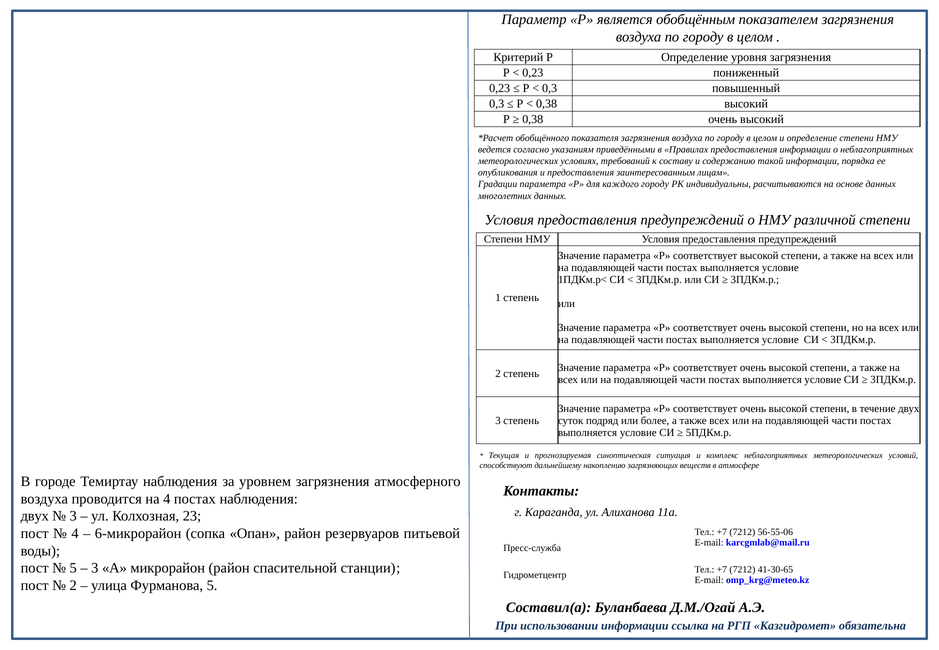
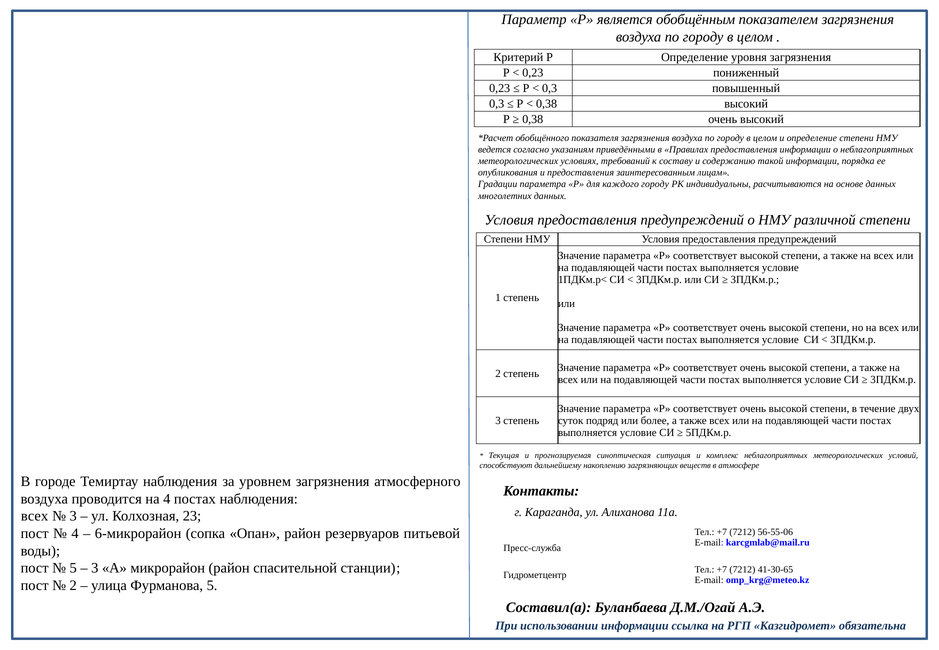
двух at (35, 516): двух -> всех
